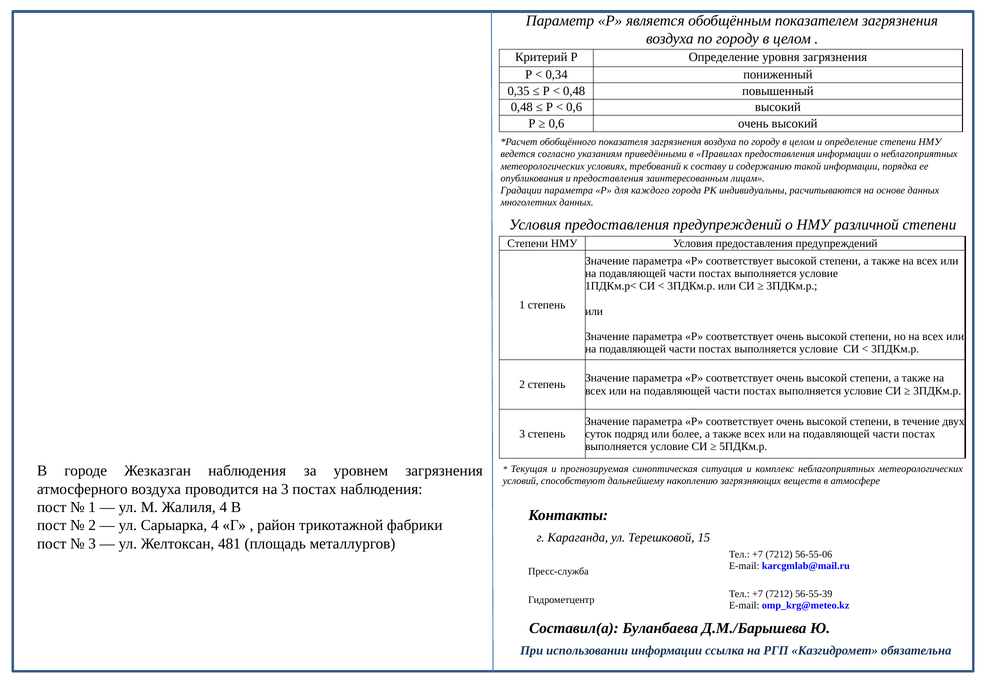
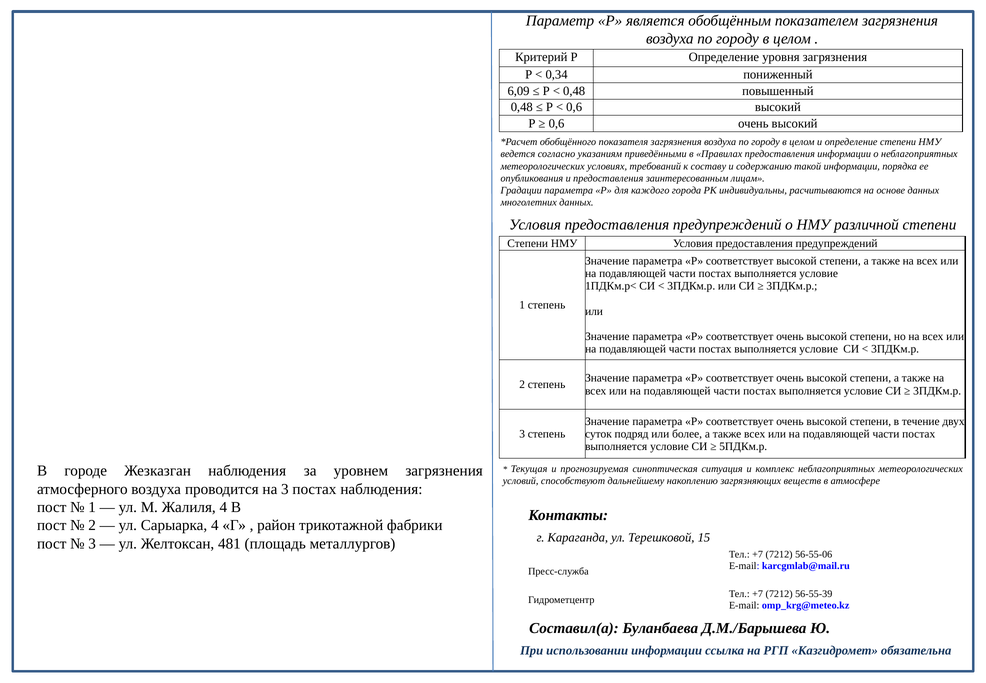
0,35: 0,35 -> 6,09
